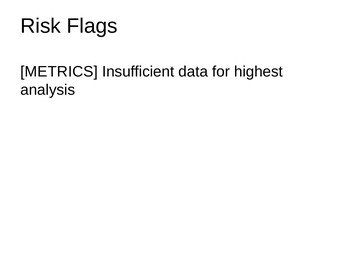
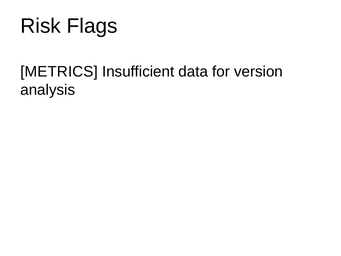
highest: highest -> version
